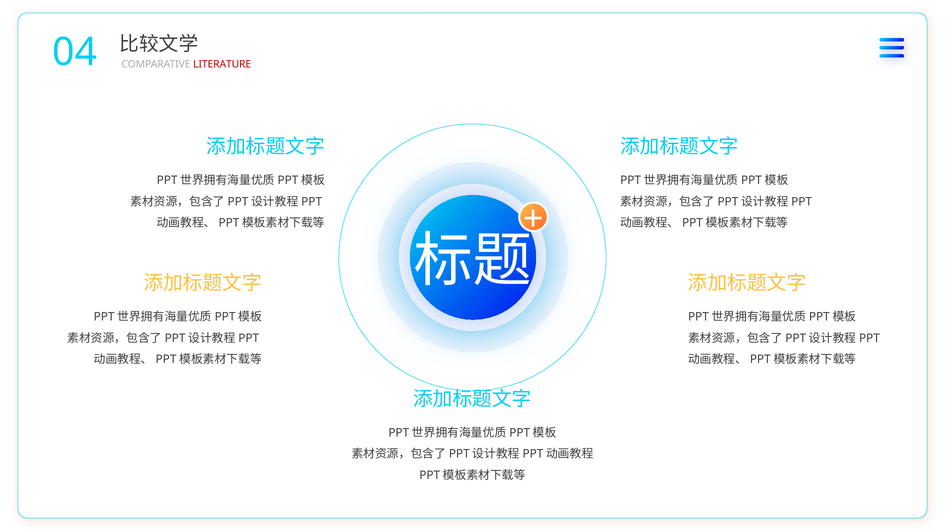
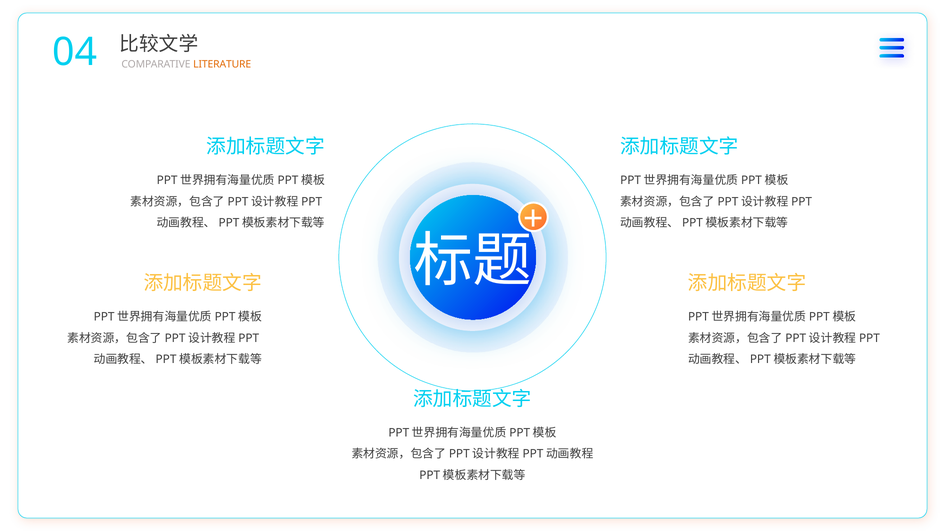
LITERATURE colour: red -> orange
